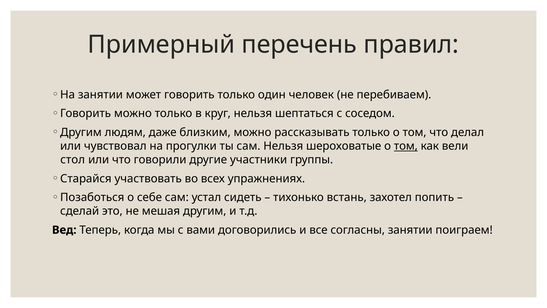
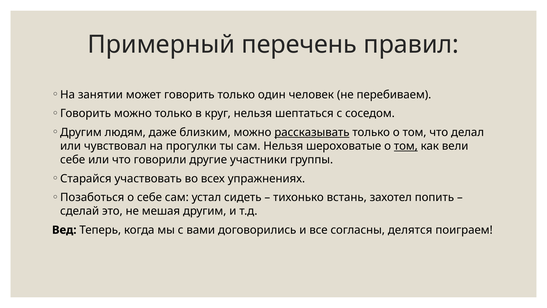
рассказывать underline: none -> present
стол at (73, 160): стол -> себе
согласны занятии: занятии -> делятся
